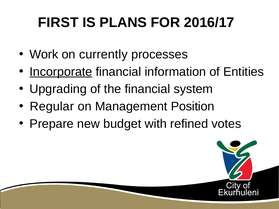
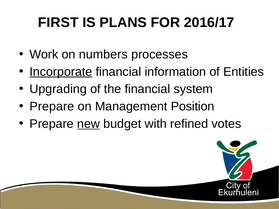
currently: currently -> numbers
Regular at (52, 107): Regular -> Prepare
new underline: none -> present
